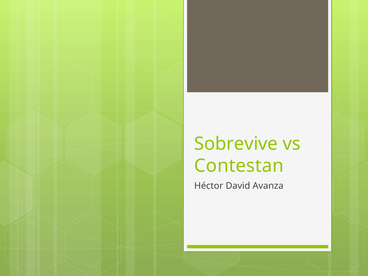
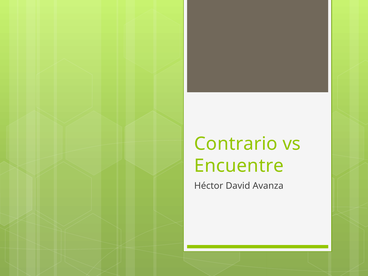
Sobrevive: Sobrevive -> Contrario
Contestan: Contestan -> Encuentre
